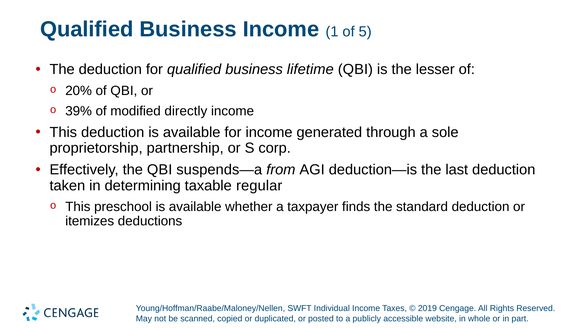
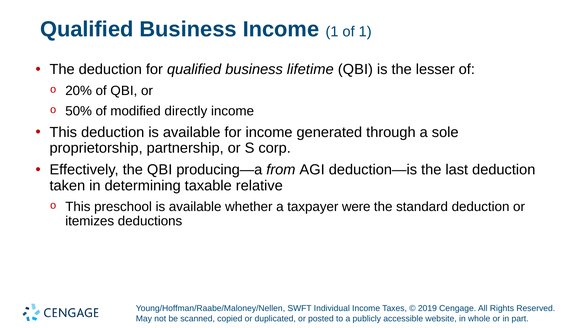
of 5: 5 -> 1
39%: 39% -> 50%
suspends—a: suspends—a -> producing—a
regular: regular -> relative
finds: finds -> were
